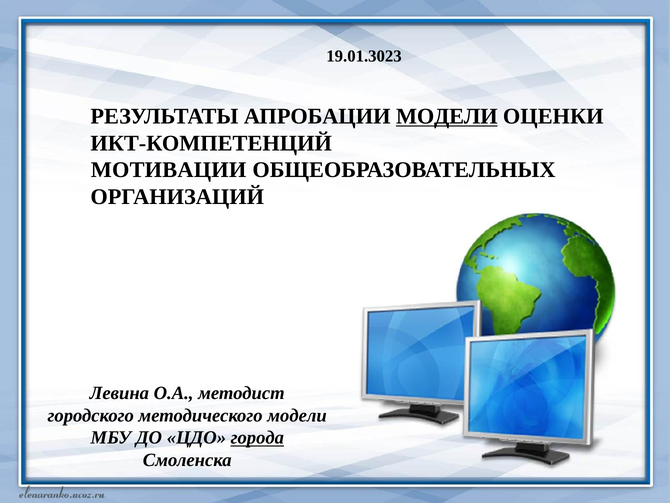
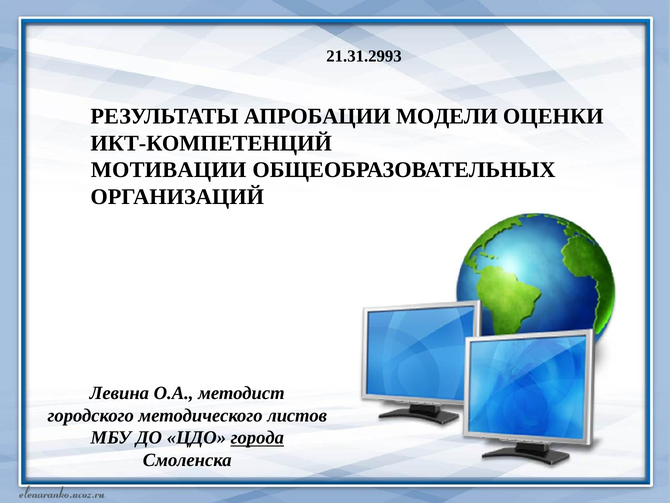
19.01.3023: 19.01.3023 -> 21.31.2993
МОДЕЛИ at (447, 116) underline: present -> none
методического модели: модели -> листов
